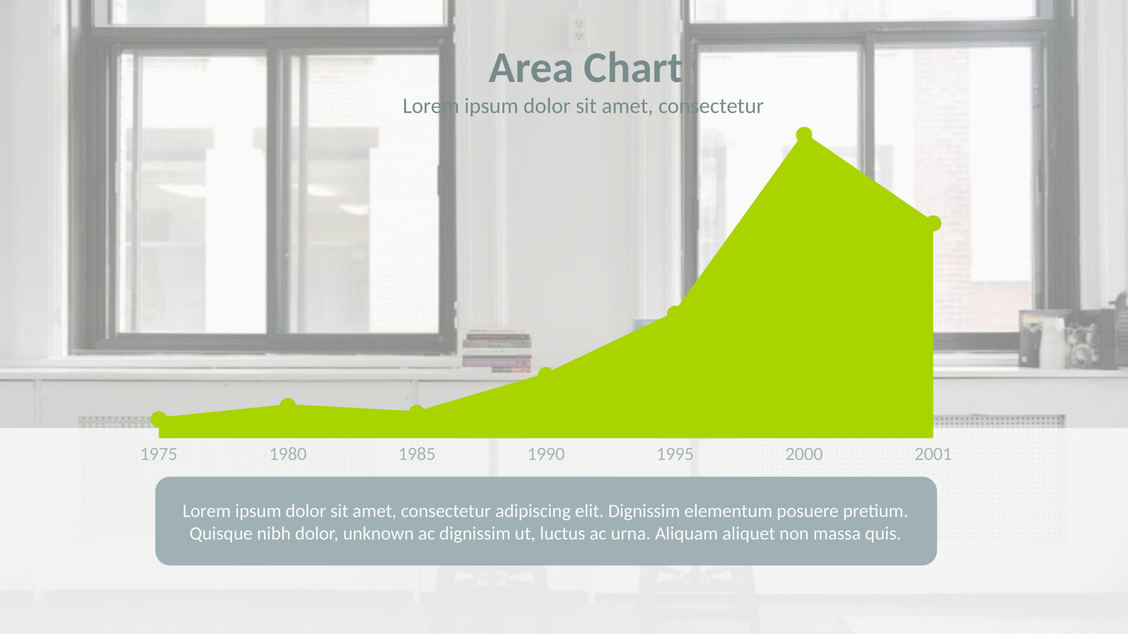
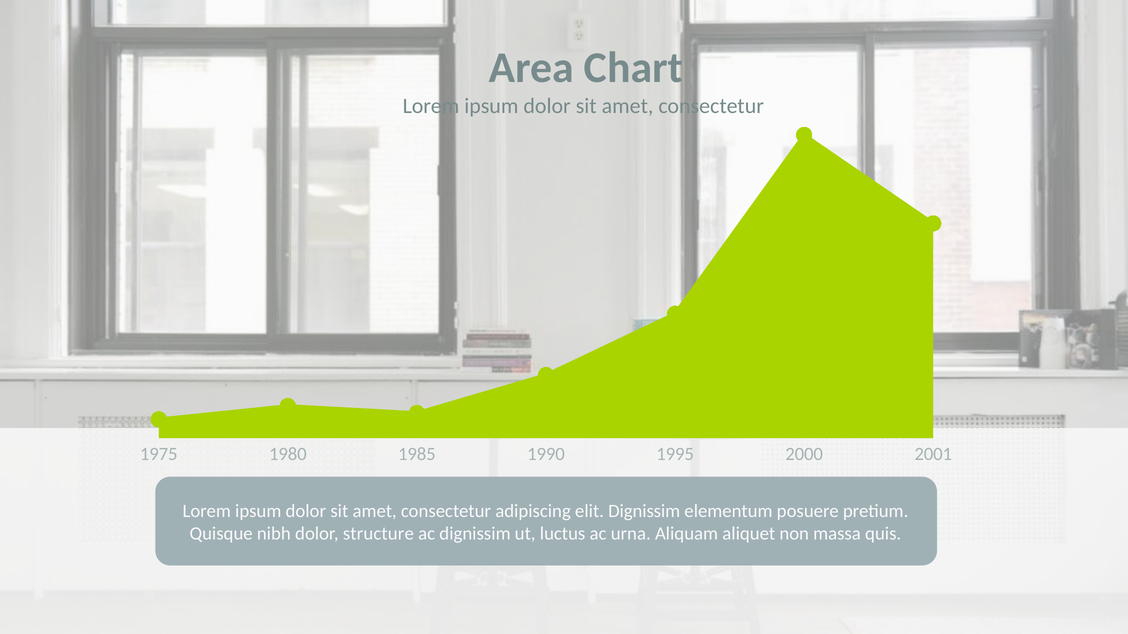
unknown: unknown -> structure
